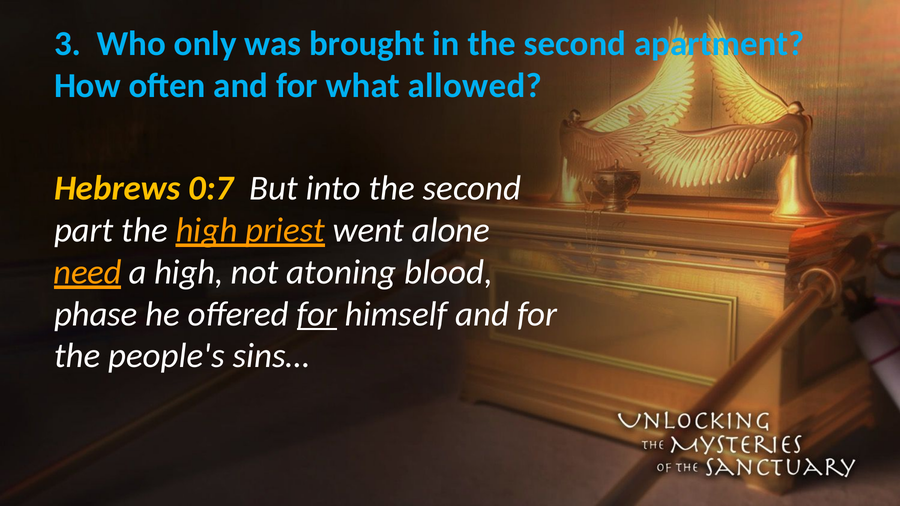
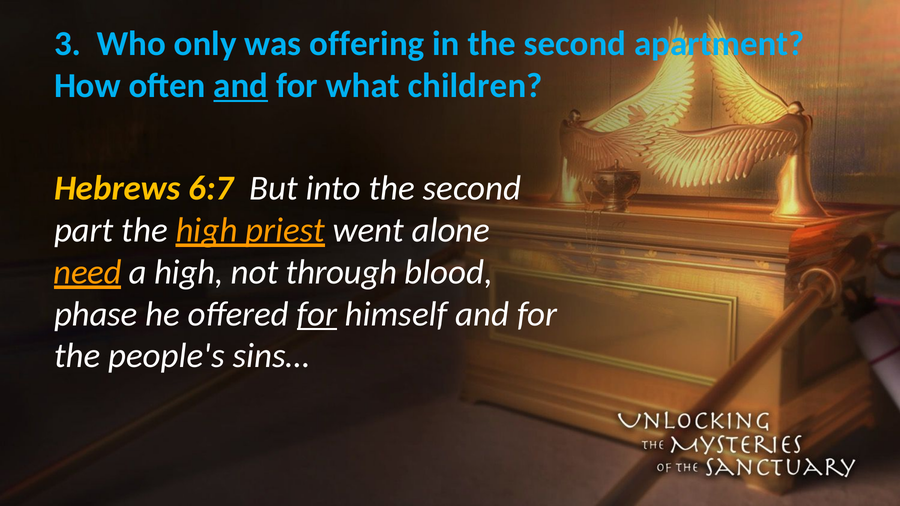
brought: brought -> offering
and at (241, 86) underline: none -> present
allowed: allowed -> children
0:7: 0:7 -> 6:7
atoning: atoning -> through
